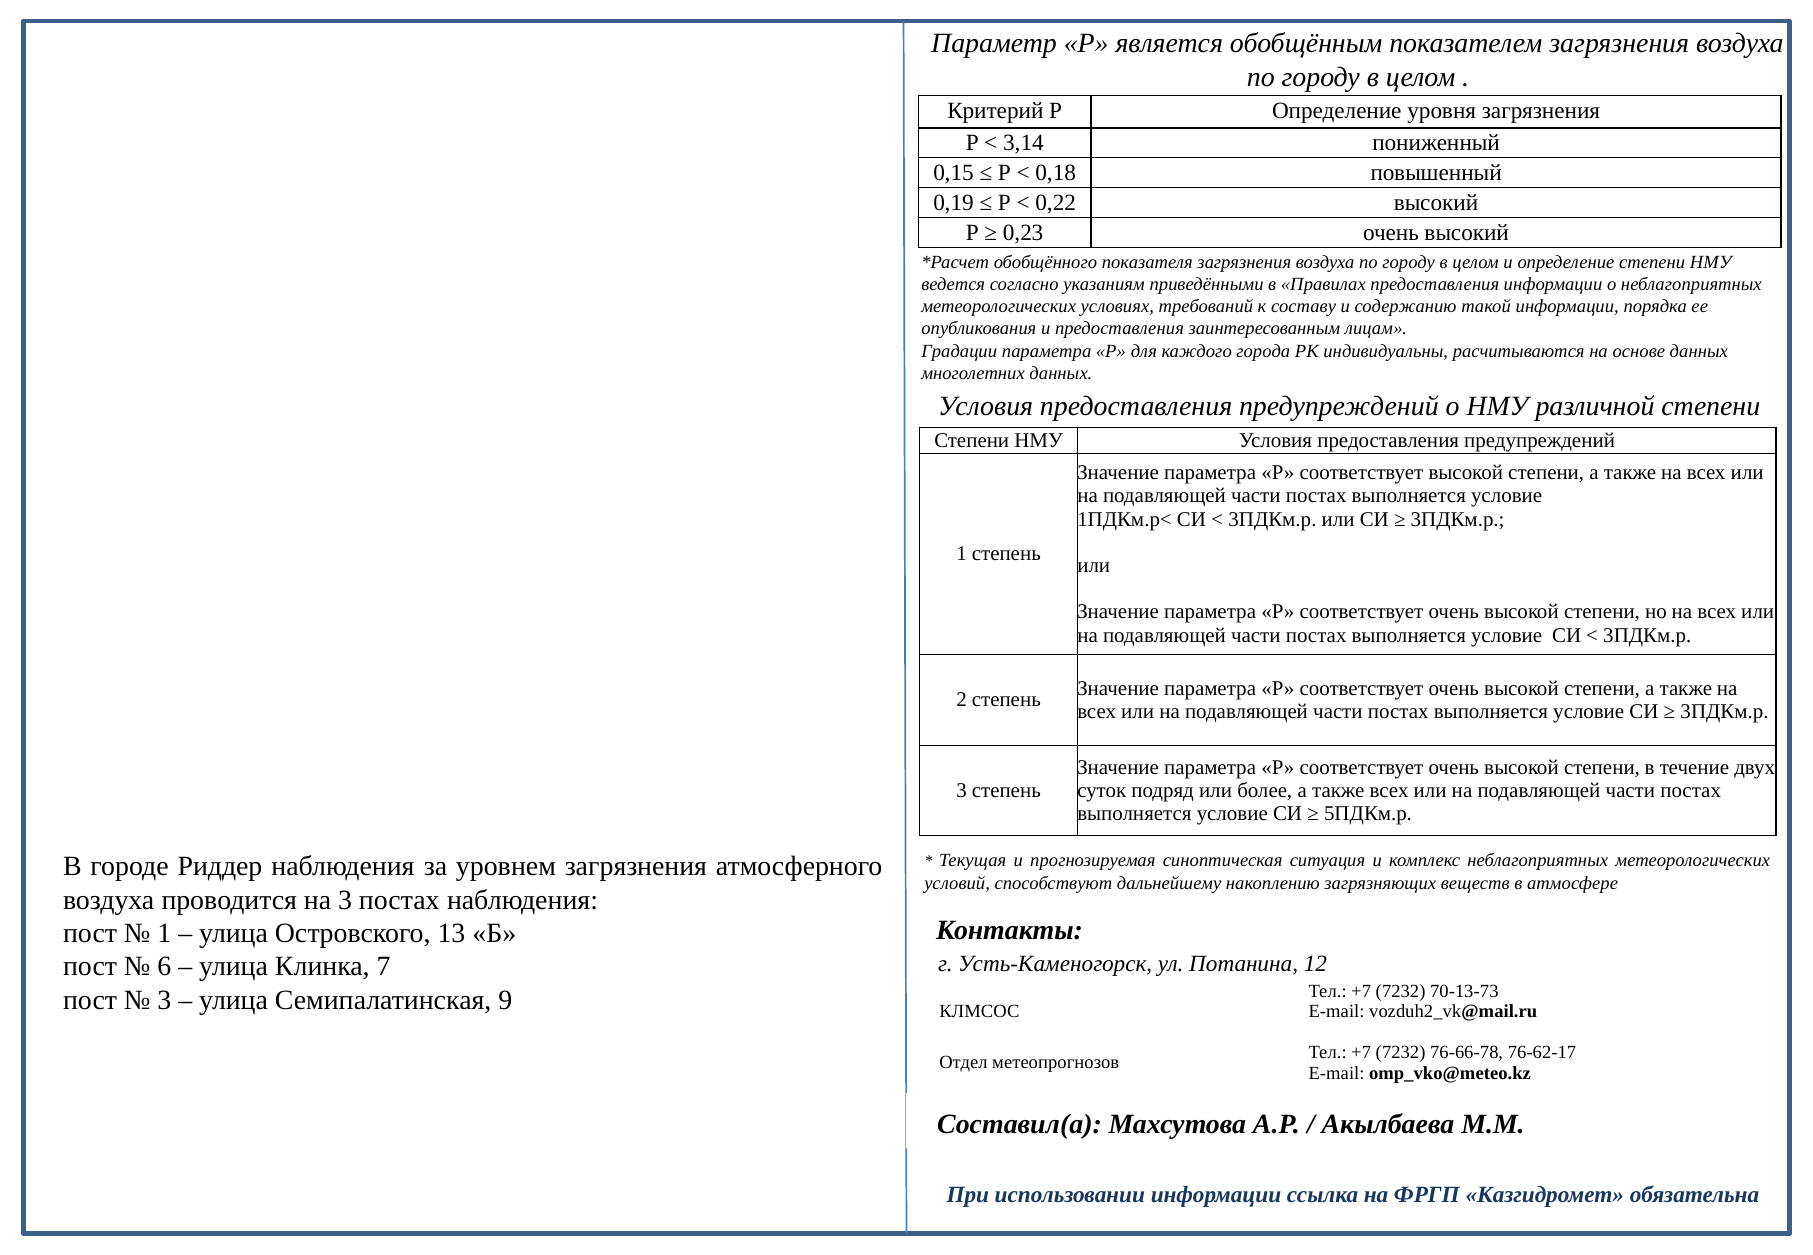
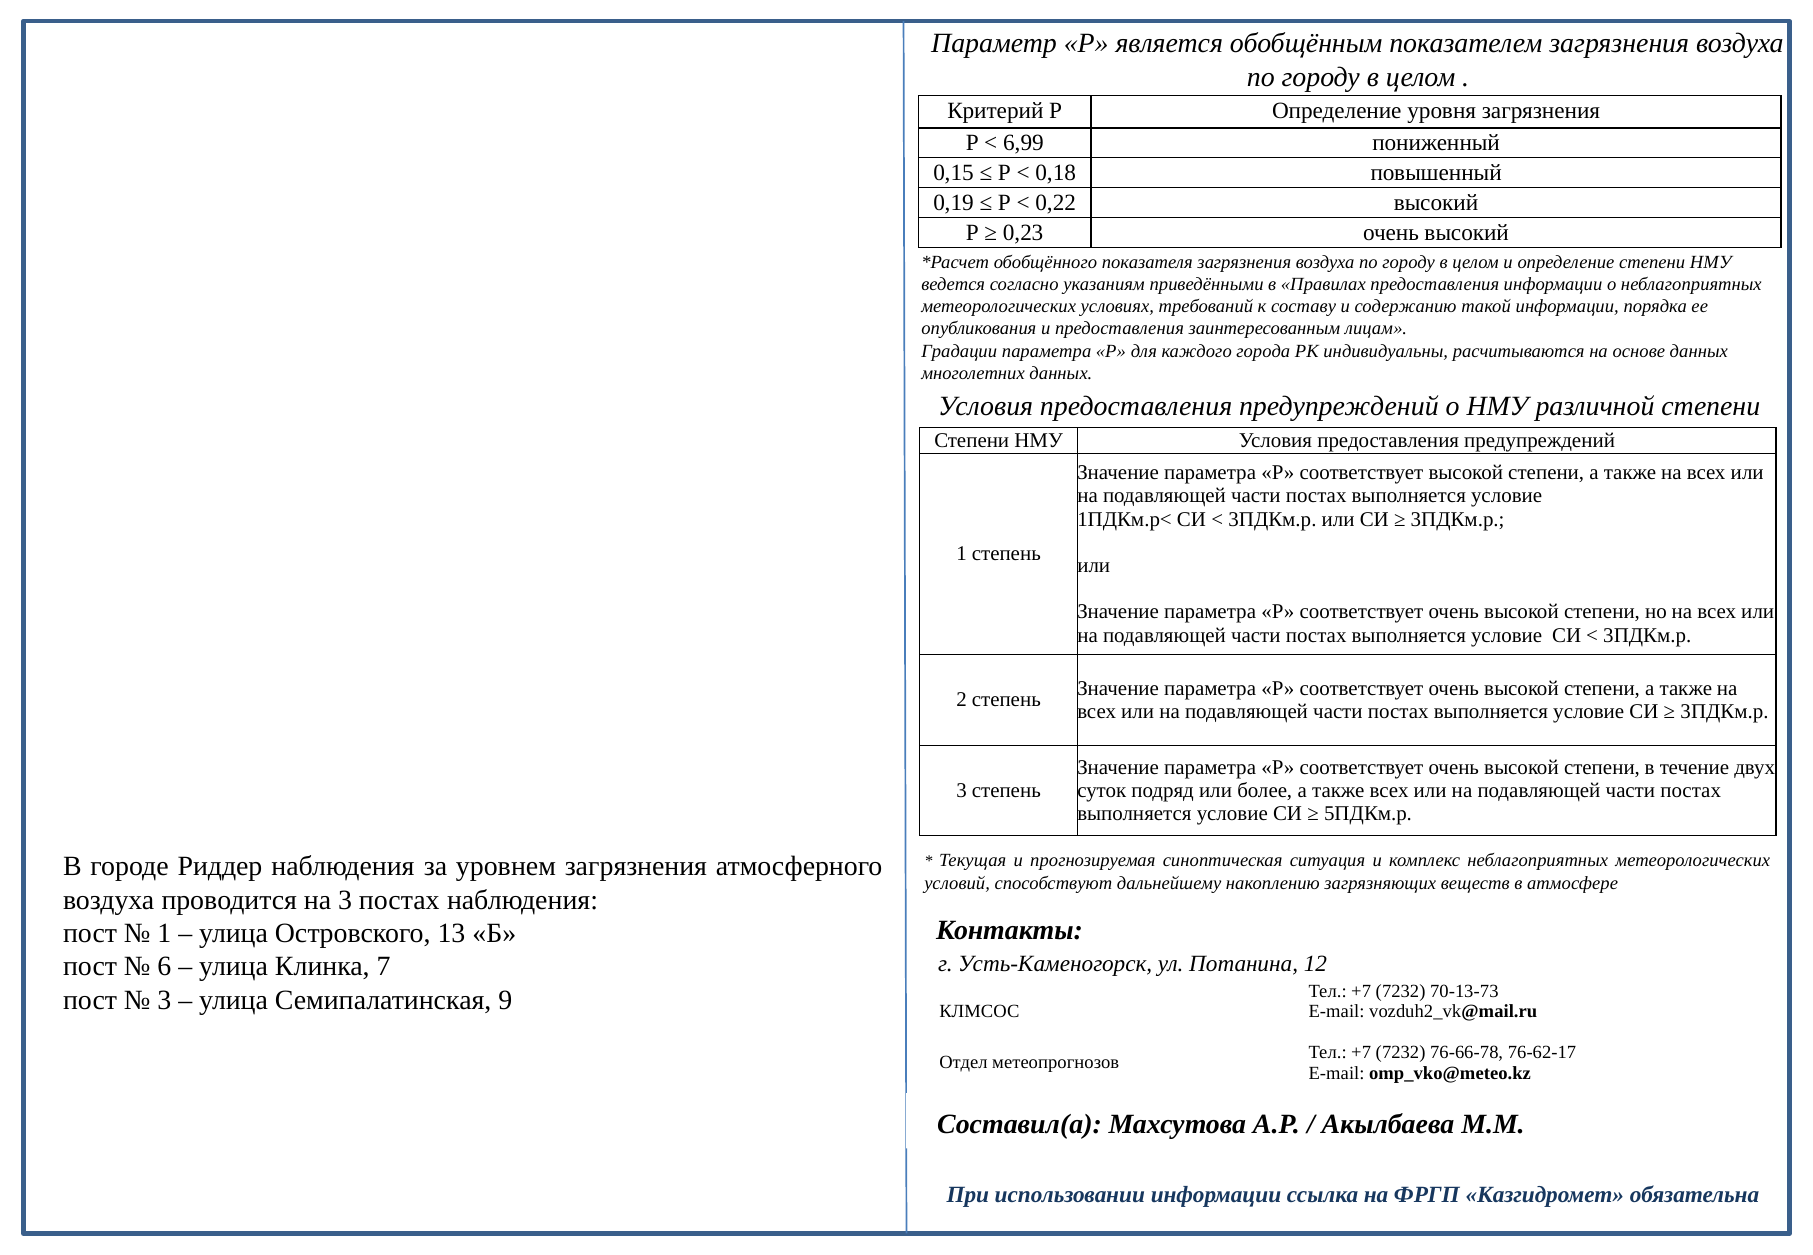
3,14: 3,14 -> 6,99
